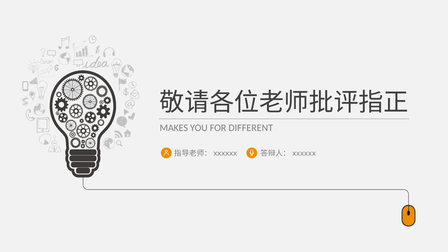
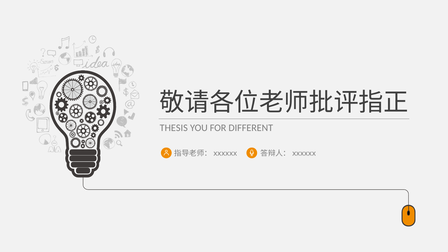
MAKES: MAKES -> THESIS
